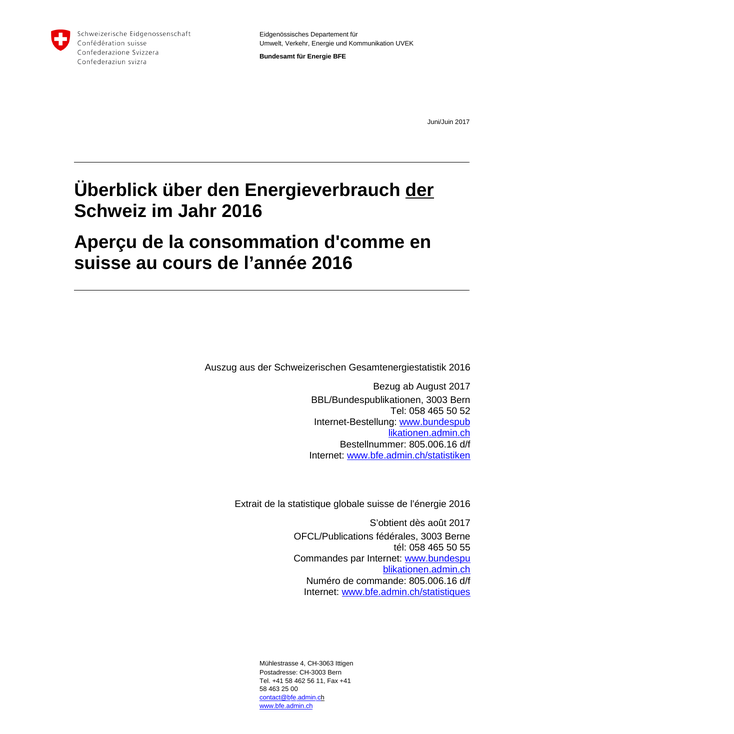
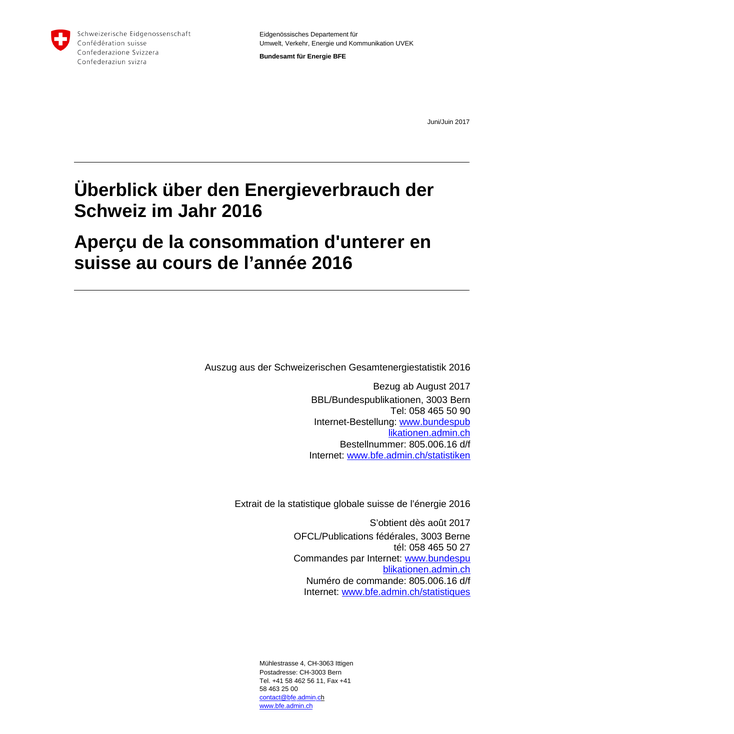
der at (420, 190) underline: present -> none
d'comme: d'comme -> d'unterer
52: 52 -> 90
55: 55 -> 27
